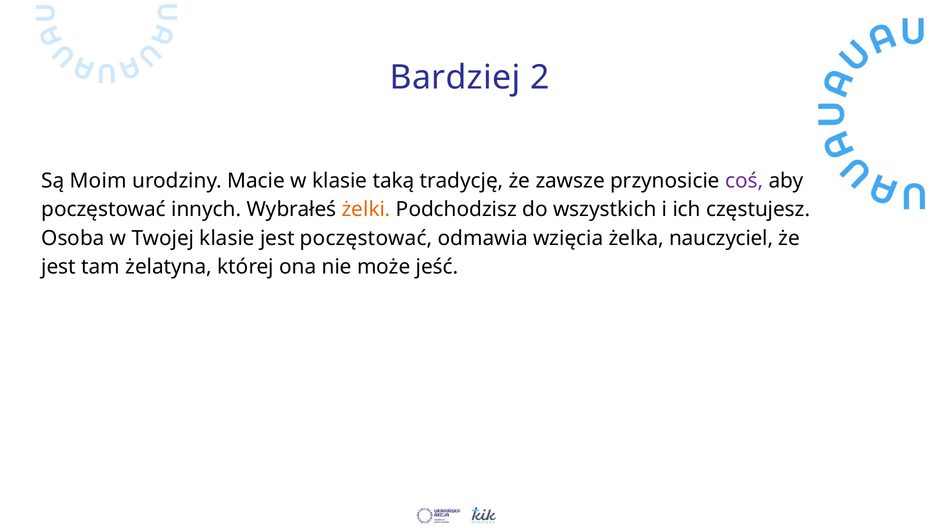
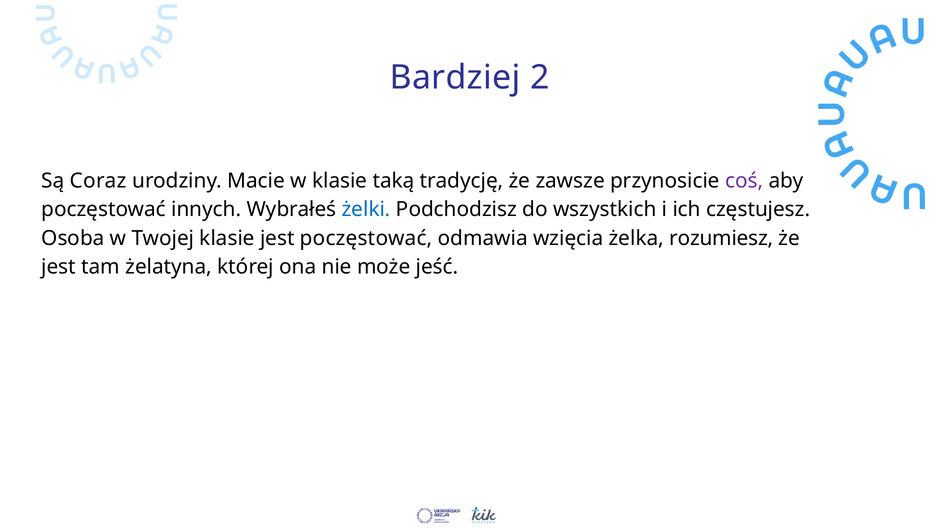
Moim: Moim -> Coraz
żelki colour: orange -> blue
nauczyciel: nauczyciel -> rozumiesz
